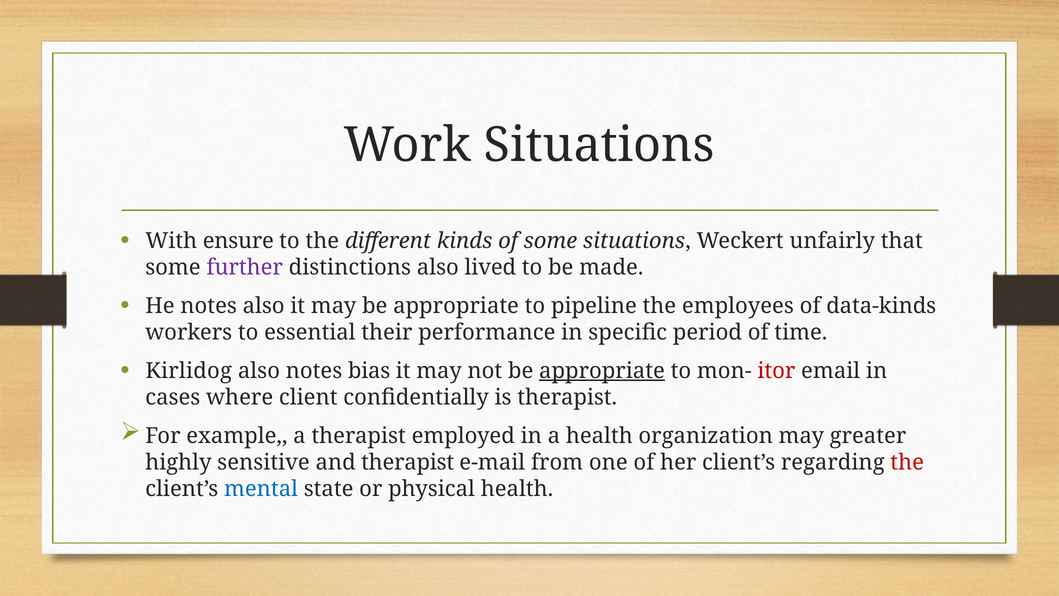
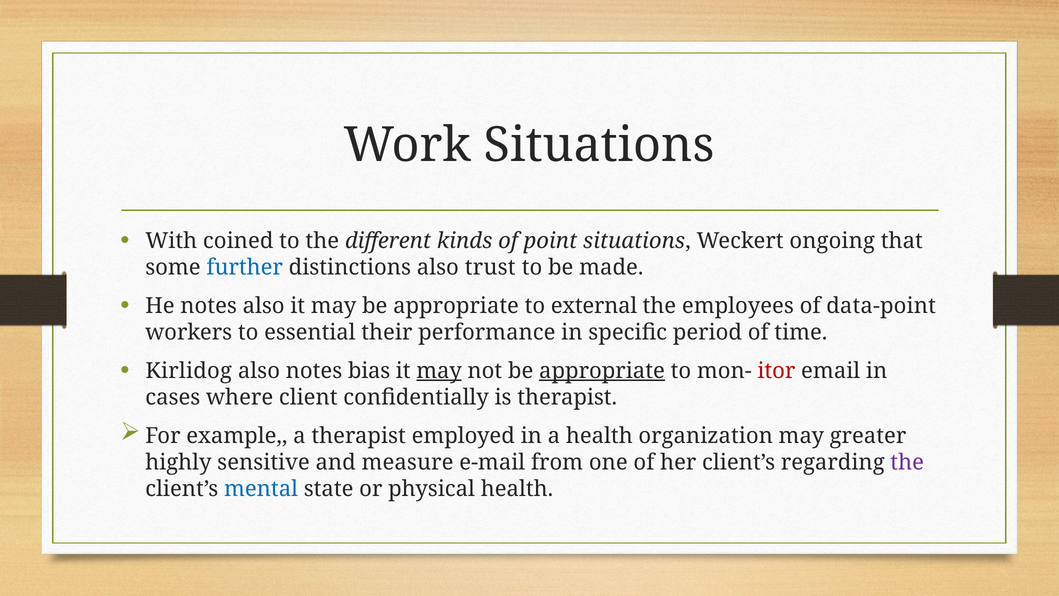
ensure: ensure -> coined
of some: some -> point
unfairly: unfairly -> ongoing
further colour: purple -> blue
lived: lived -> trust
pipeline: pipeline -> external
data-kinds: data-kinds -> data-point
may at (439, 371) underline: none -> present
and therapist: therapist -> measure
the at (907, 462) colour: red -> purple
